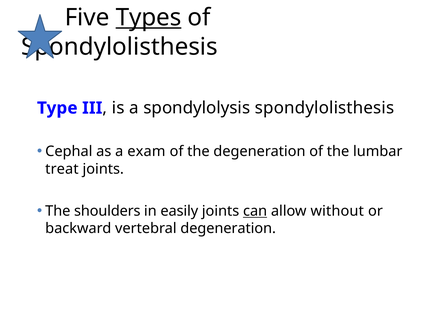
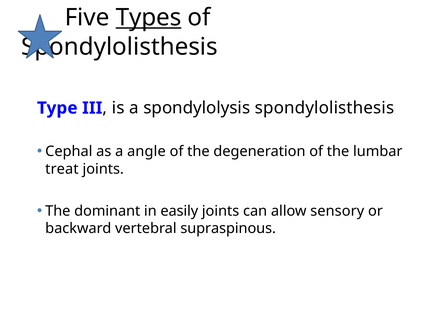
exam: exam -> angle
shoulders: shoulders -> dominant
can underline: present -> none
without: without -> sensory
vertebral degeneration: degeneration -> supraspinous
